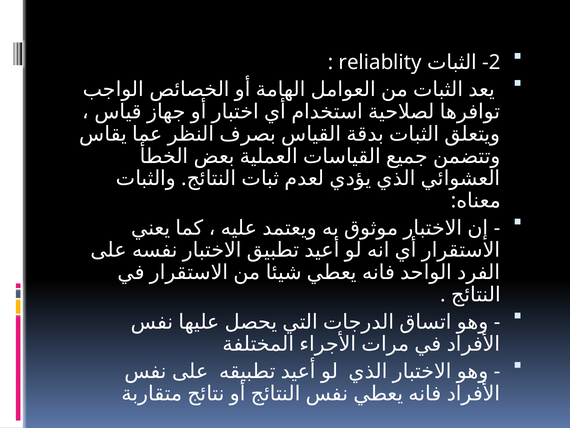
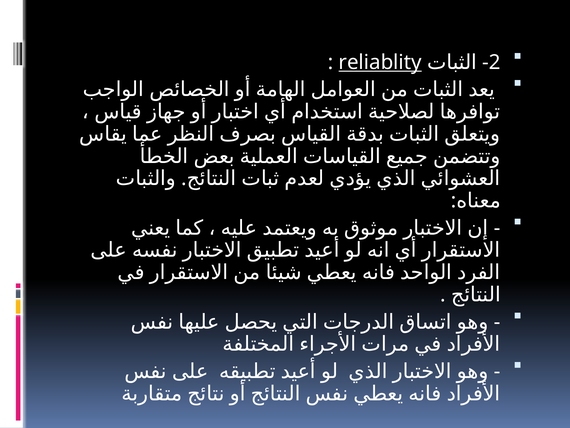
reliablity underline: none -> present
